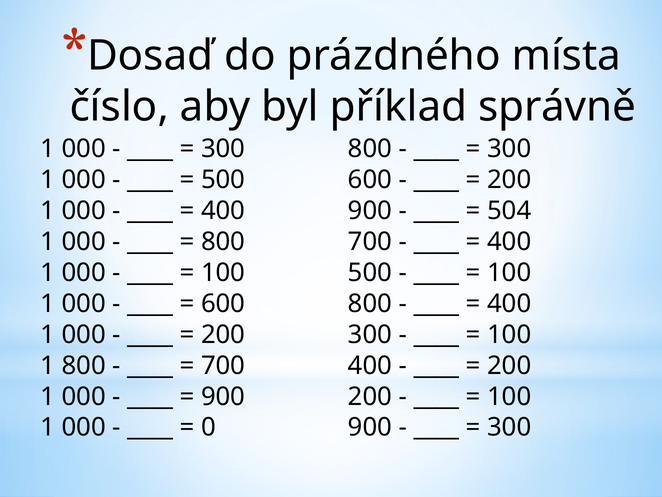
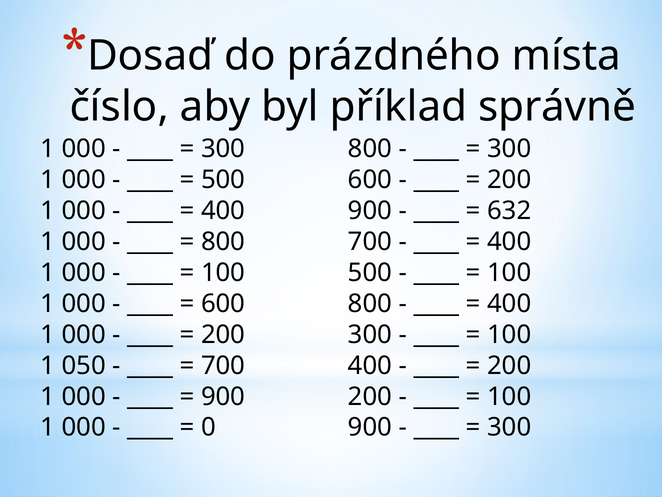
504: 504 -> 632
1 800: 800 -> 050
